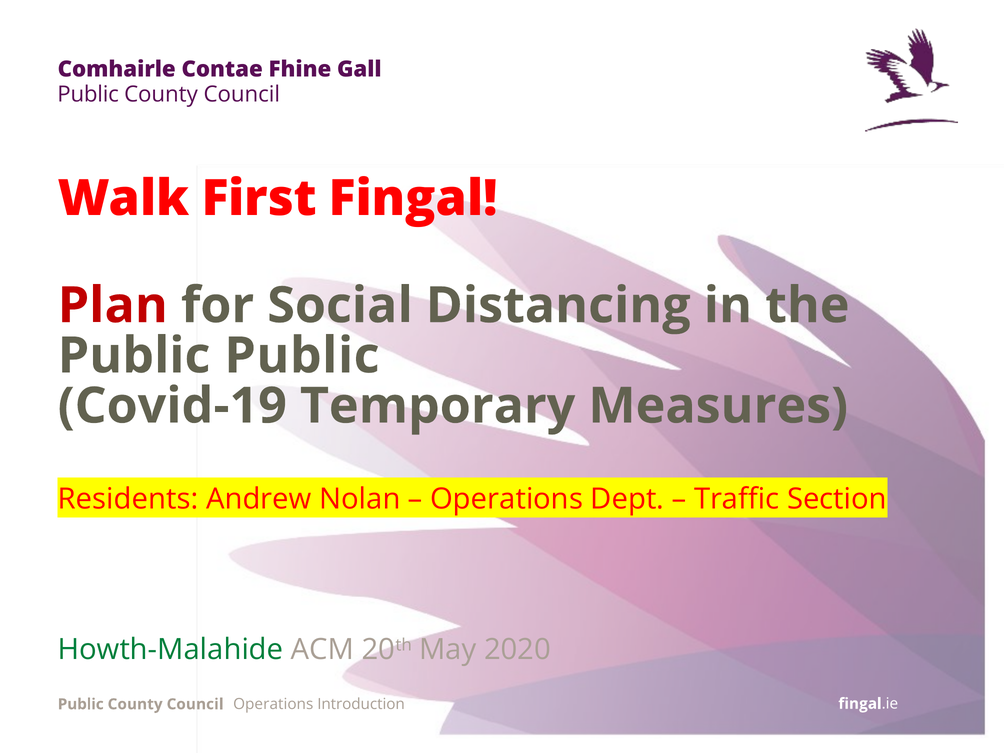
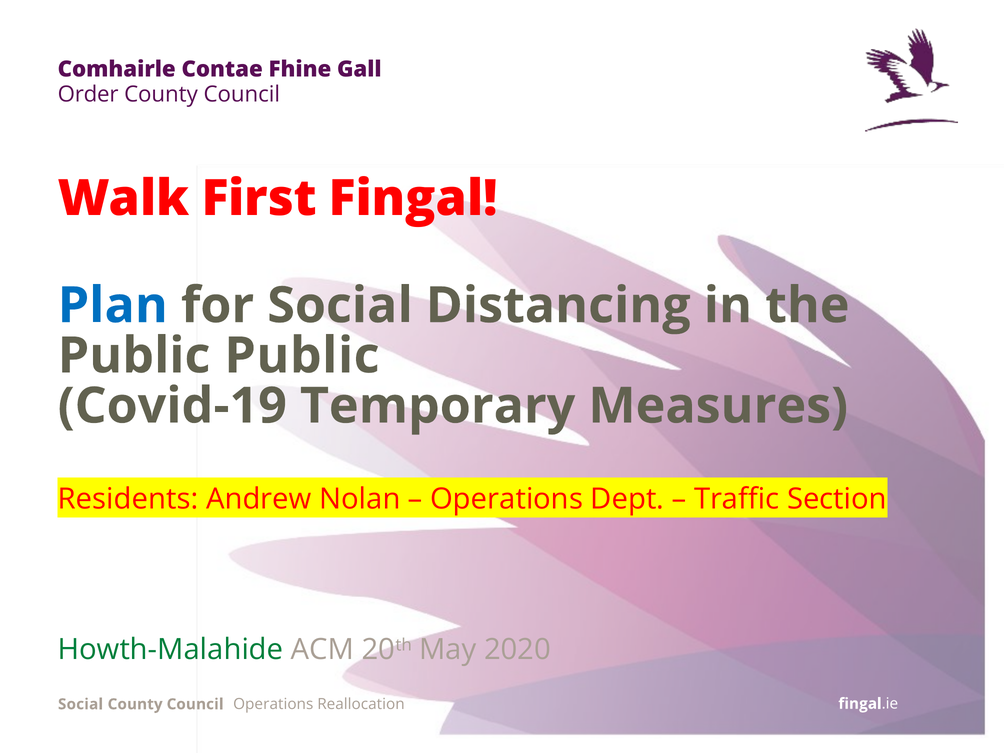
Public at (88, 95): Public -> Order
Plan colour: red -> blue
Public at (81, 704): Public -> Social
Introduction: Introduction -> Reallocation
